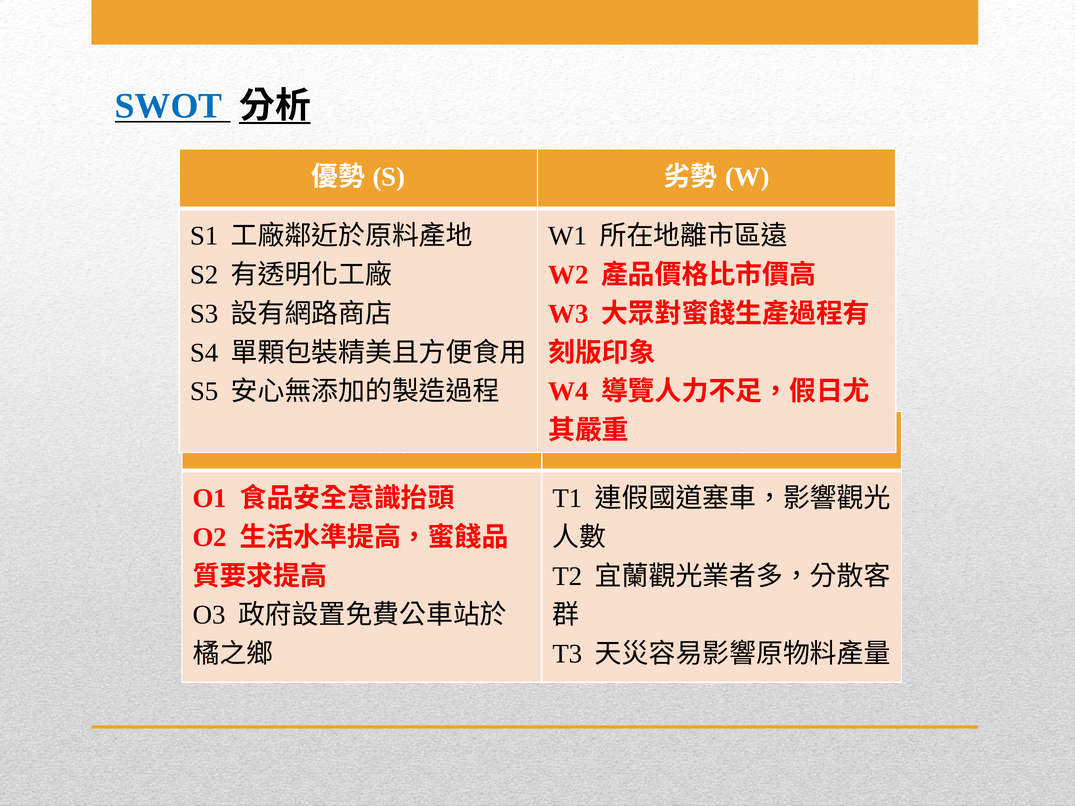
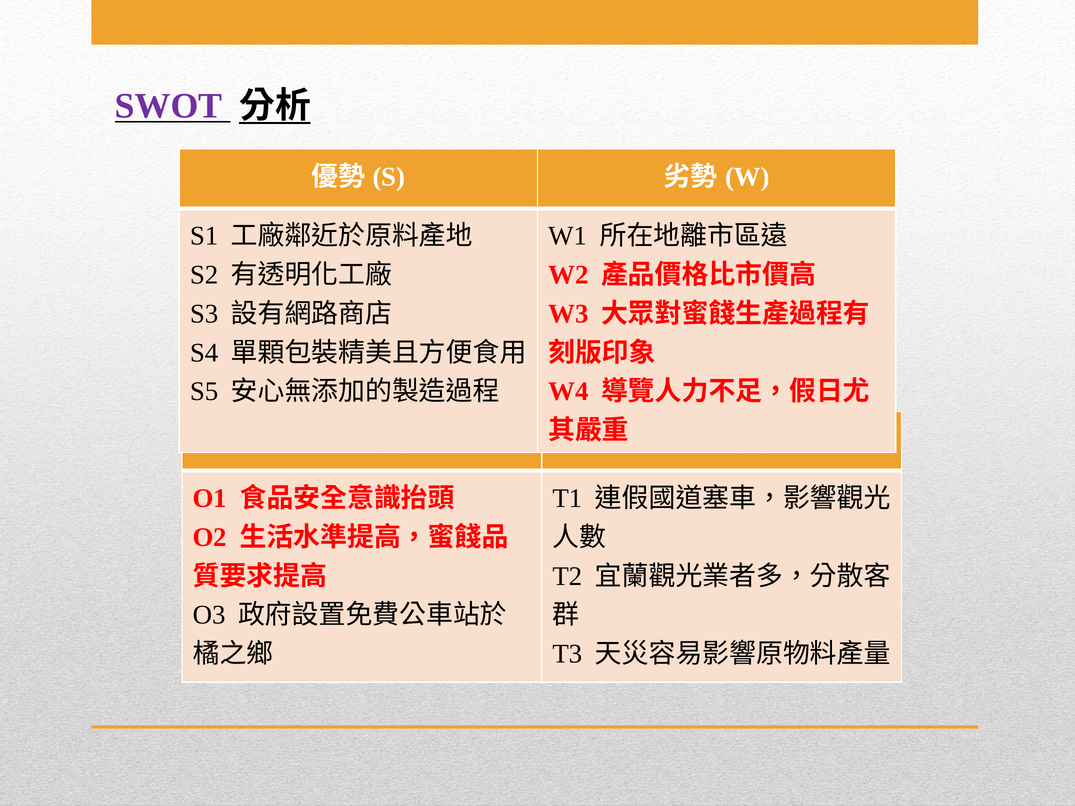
SWOT colour: blue -> purple
